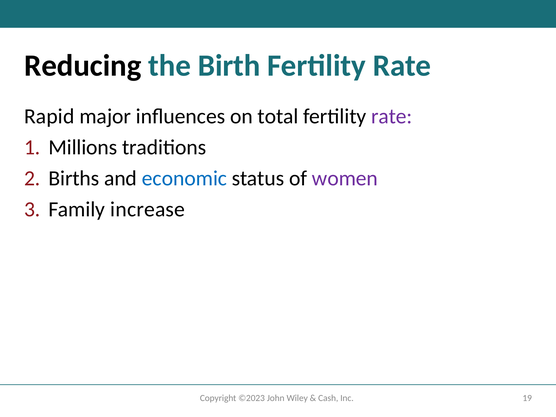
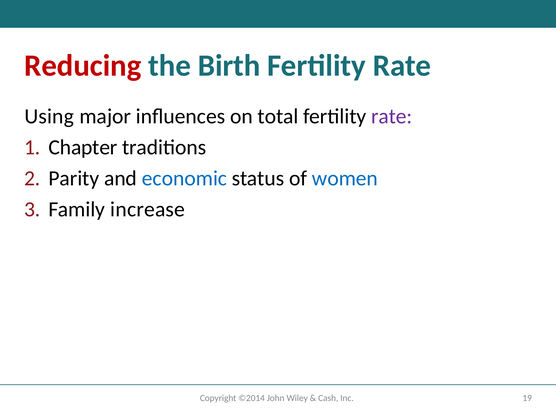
Reducing colour: black -> red
Rapid: Rapid -> Using
Millions: Millions -> Chapter
Births: Births -> Parity
women colour: purple -> blue
©2023: ©2023 -> ©2014
